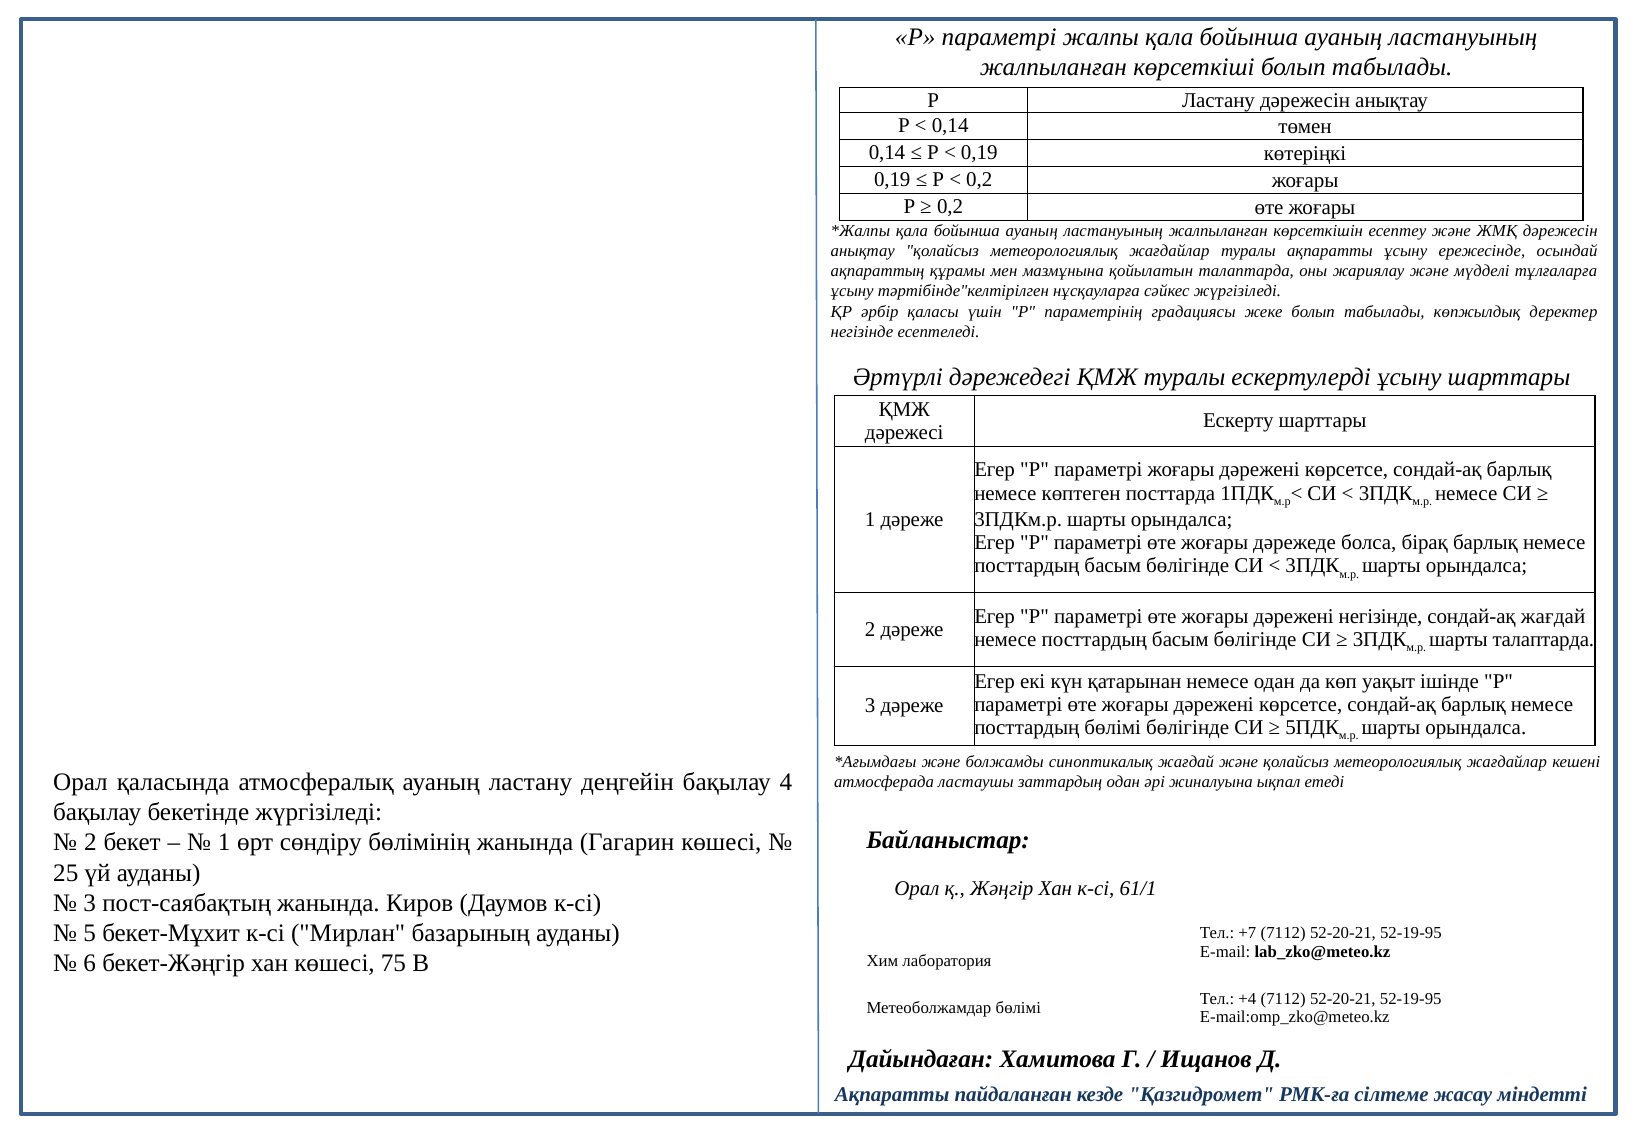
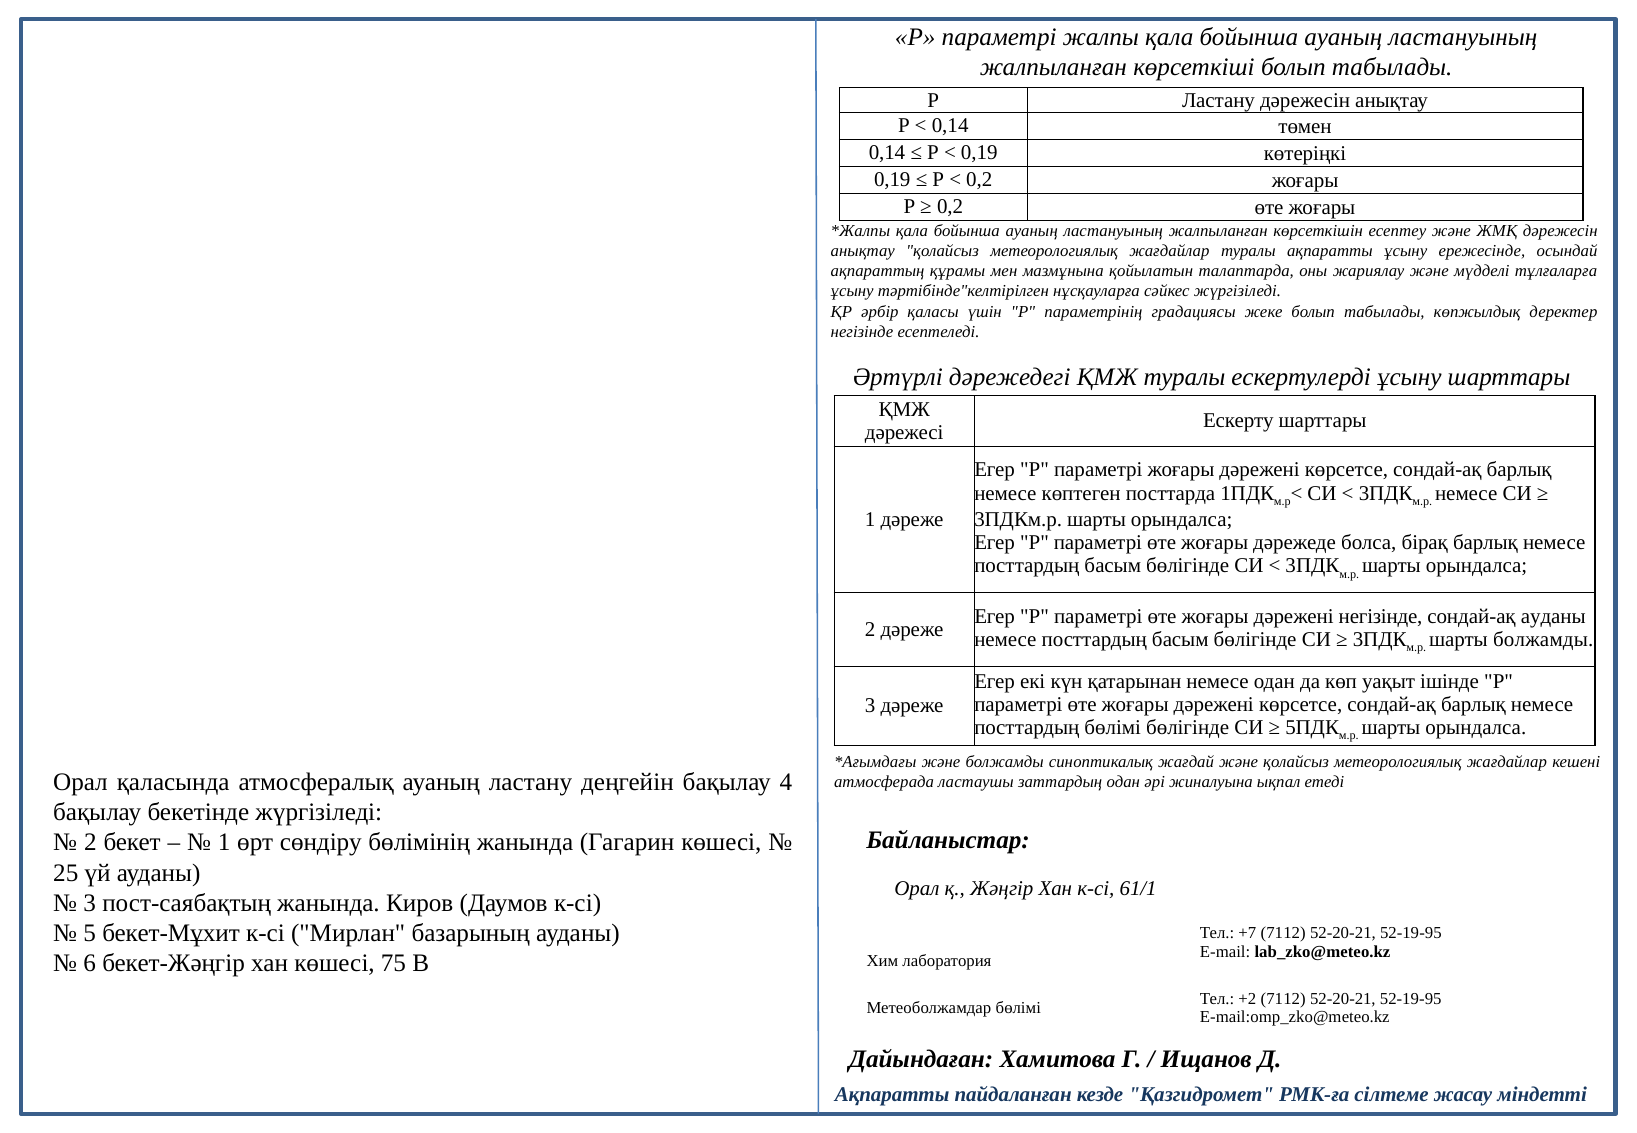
сондай-ақ жағдай: жағдай -> ауданы
шарты талаптарда: талаптарда -> болжамды
+4: +4 -> +2
